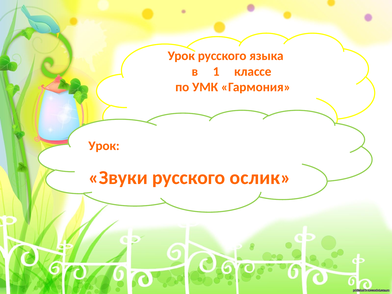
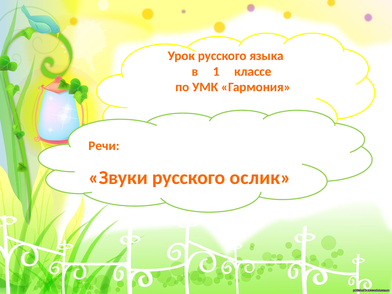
Урок at (104, 146): Урок -> Речи
